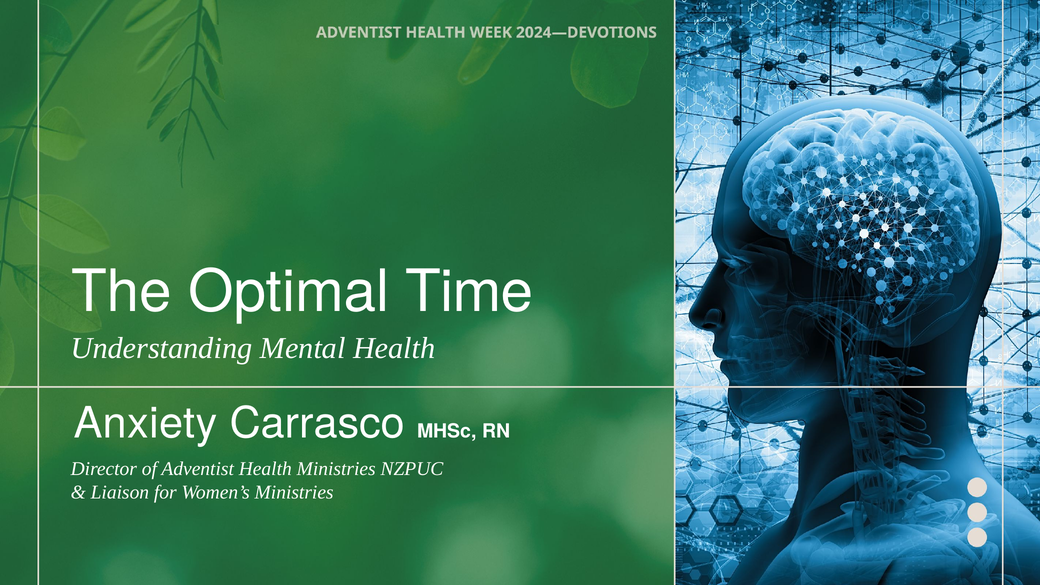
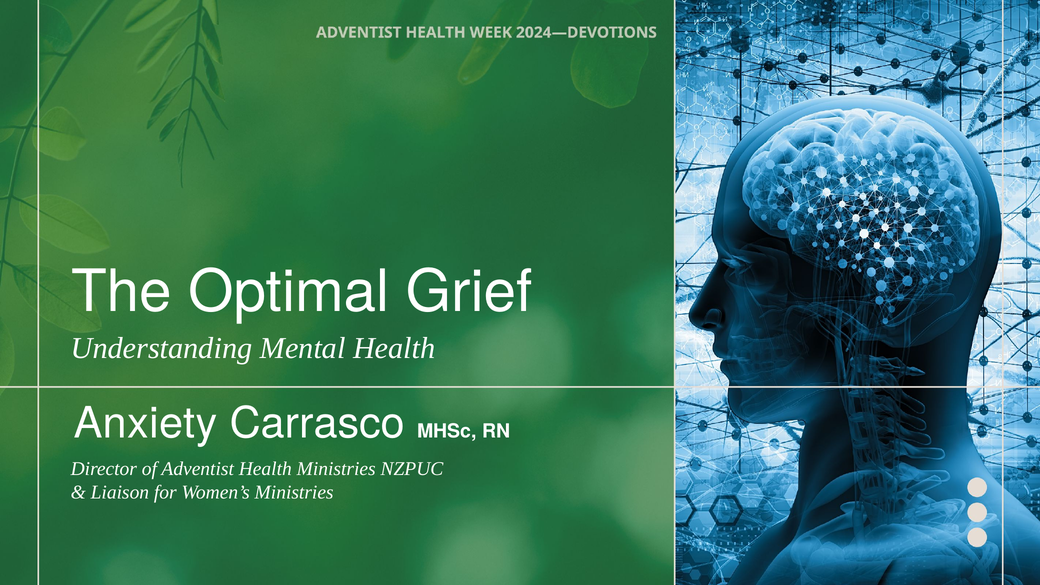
Time: Time -> Grief
